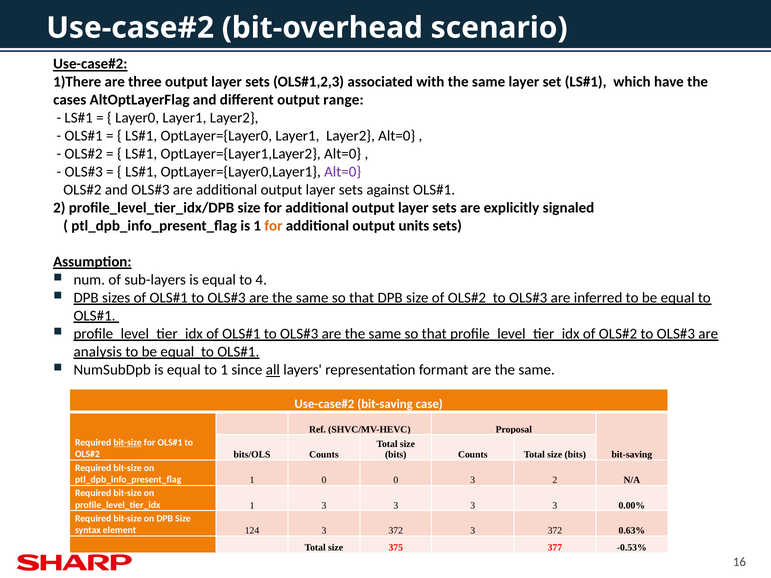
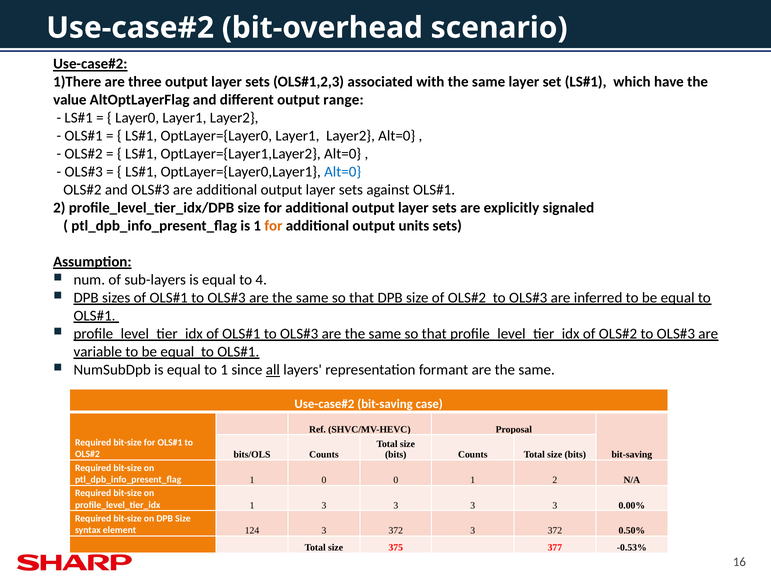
cases: cases -> value
Alt=0 at (343, 172) colour: purple -> blue
analysis: analysis -> variable
bit-size at (128, 443) underline: present -> none
0 3: 3 -> 1
0.63%: 0.63% -> 0.50%
